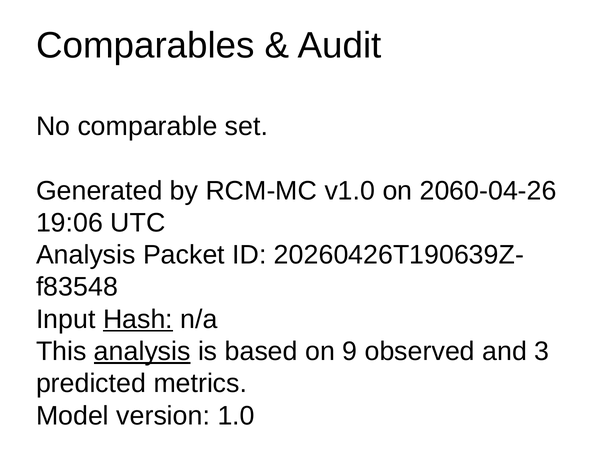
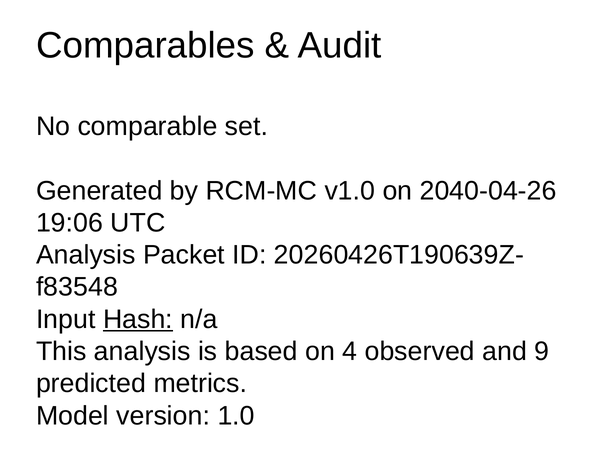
2060-04-26: 2060-04-26 -> 2040-04-26
analysis at (142, 351) underline: present -> none
9: 9 -> 4
3: 3 -> 9
